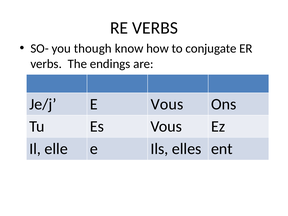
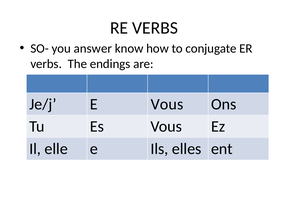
though: though -> answer
